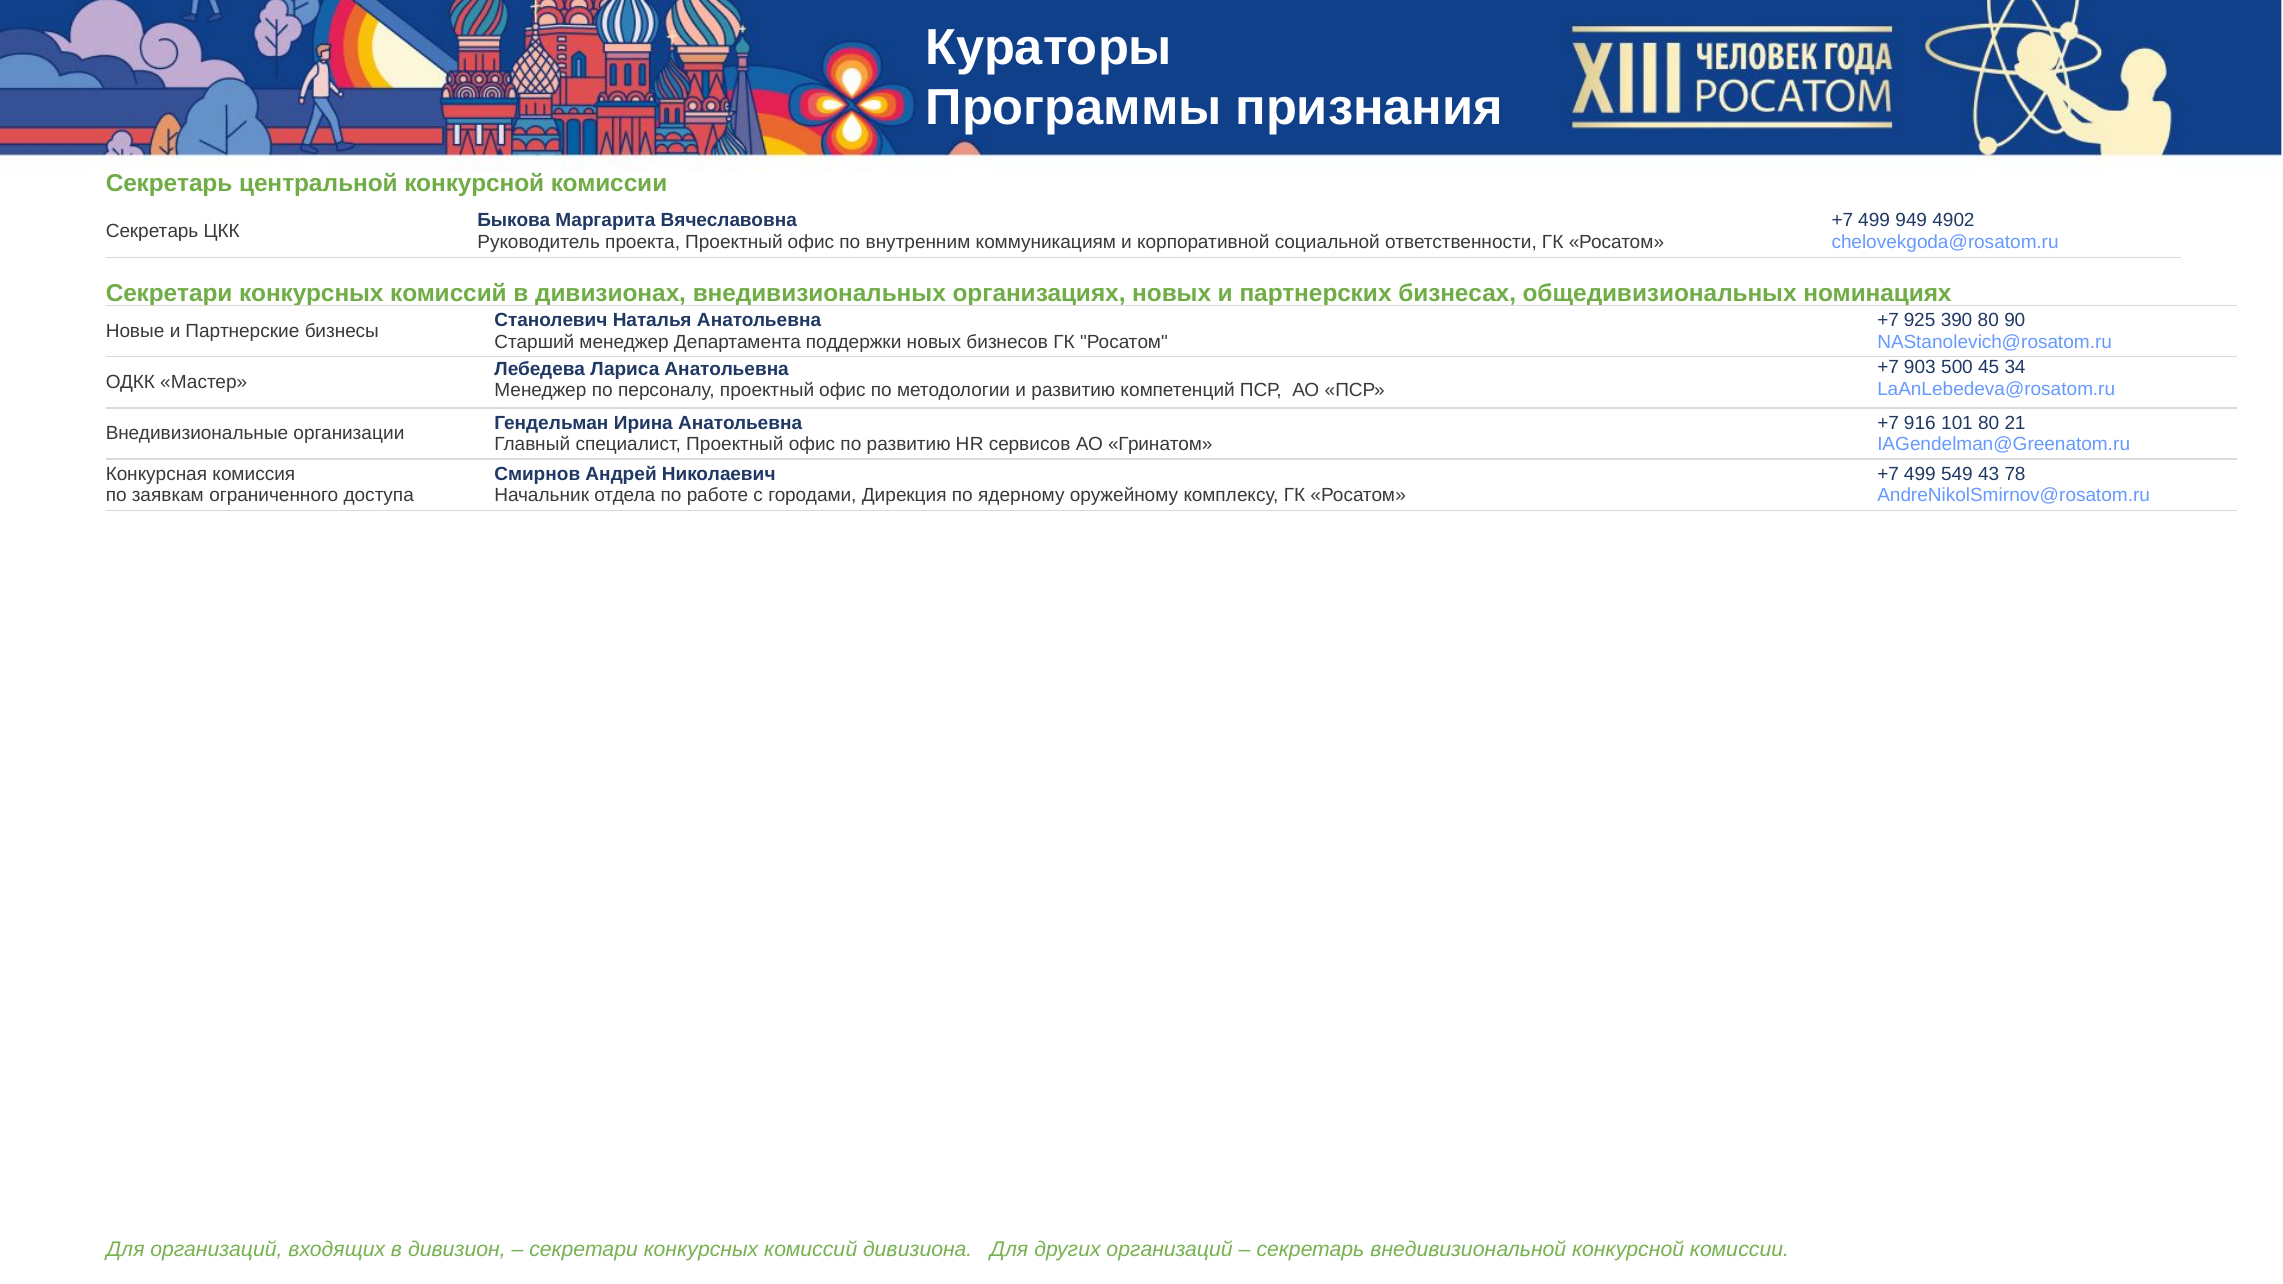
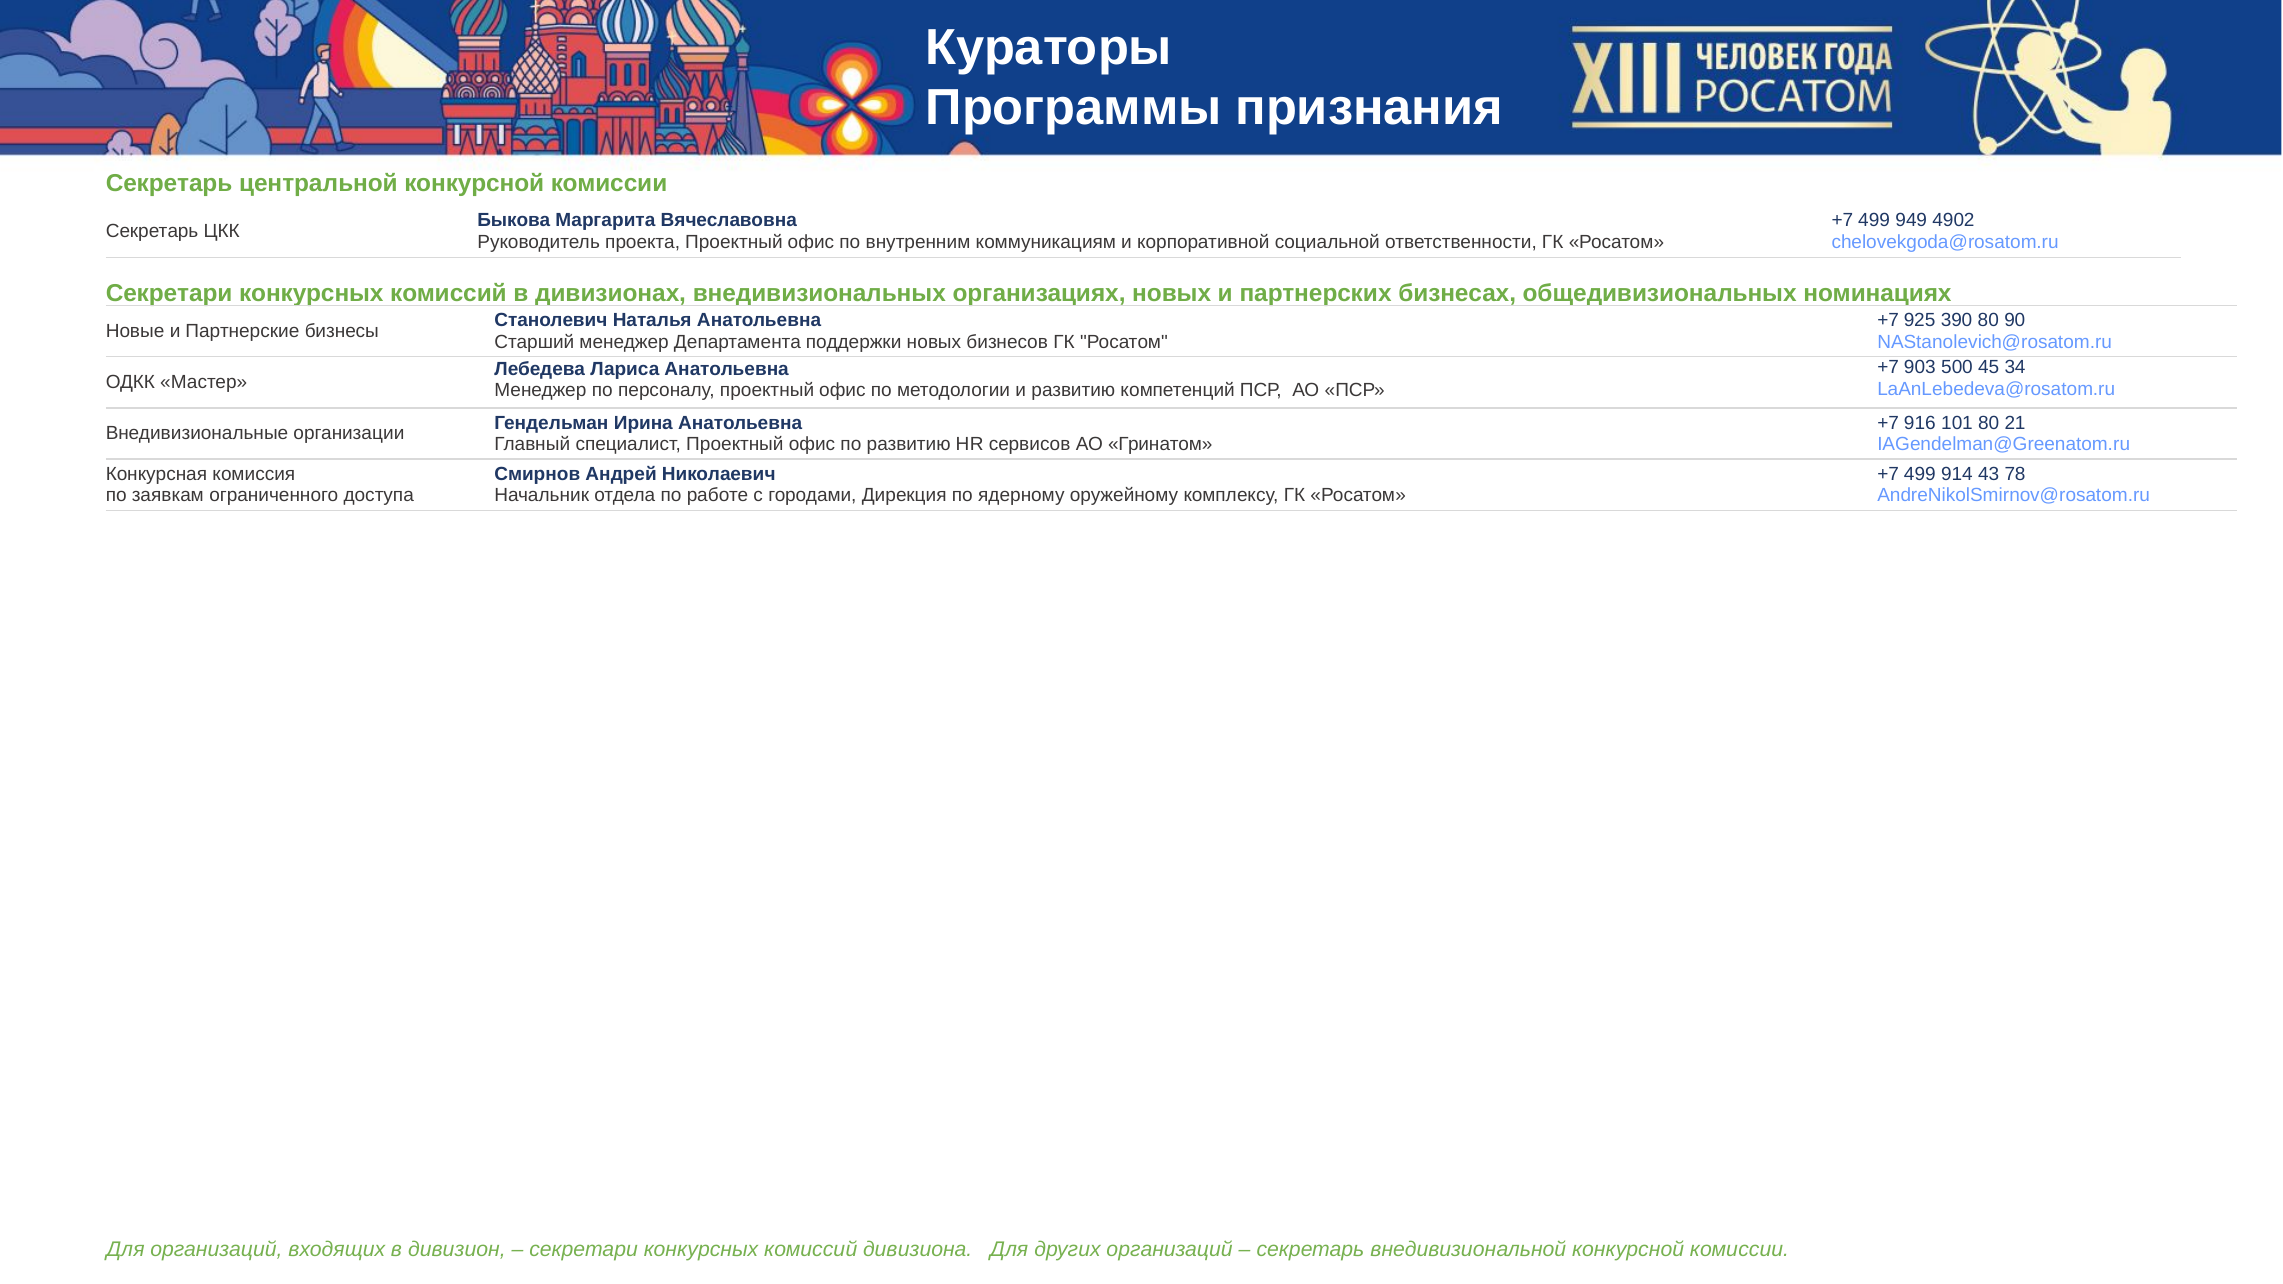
549: 549 -> 914
